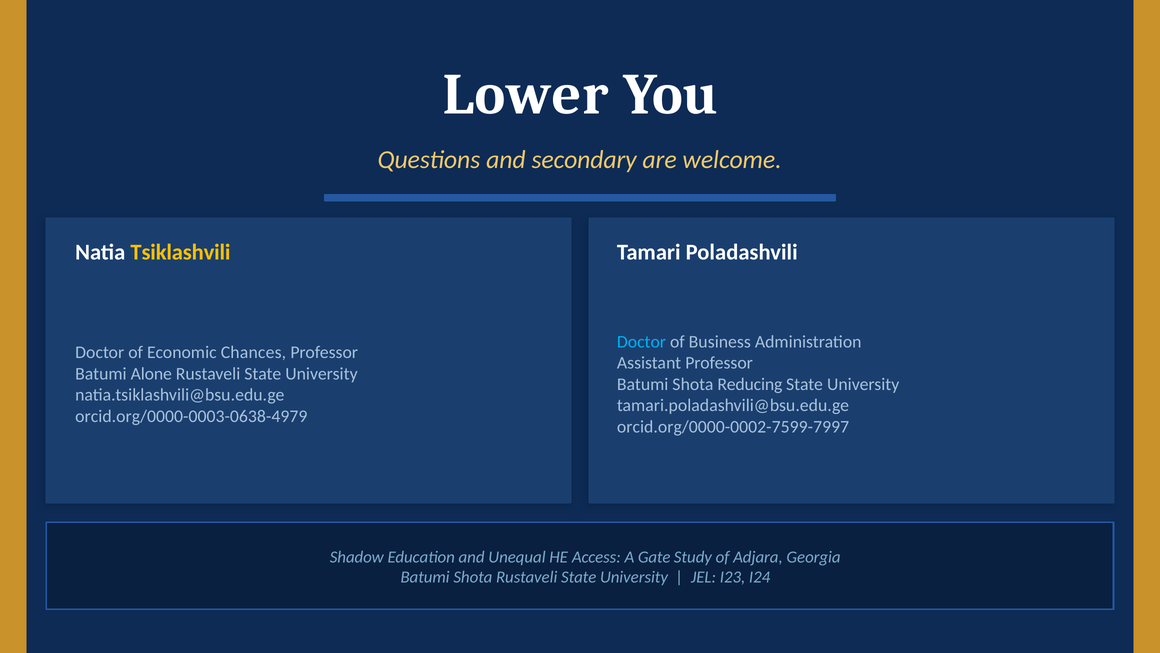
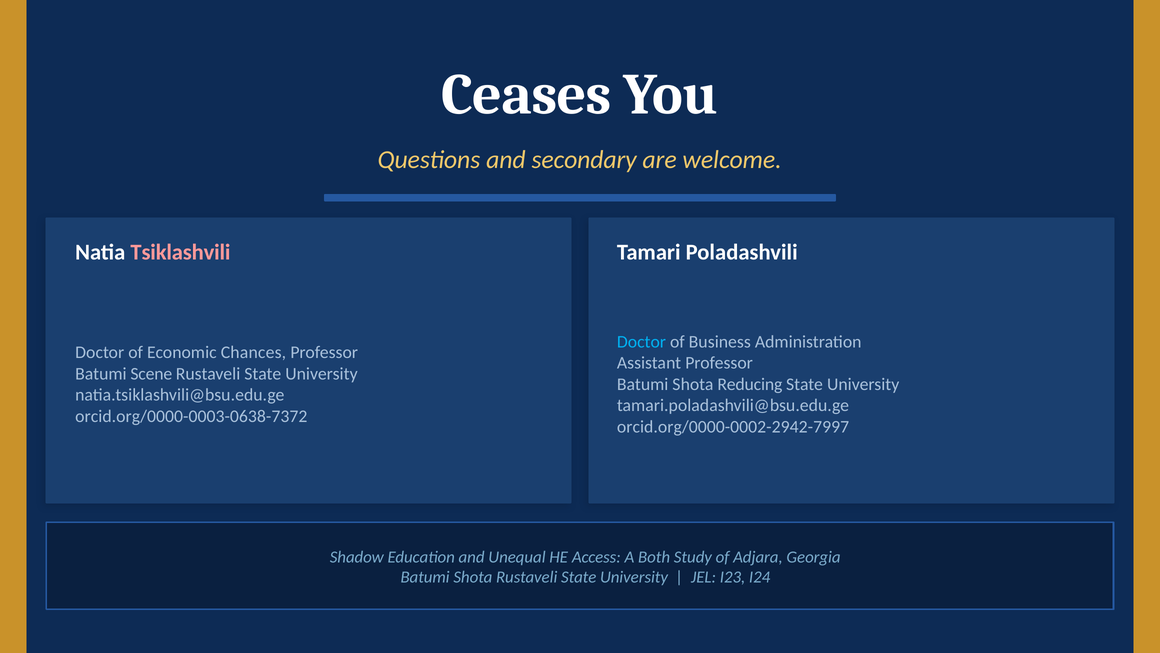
Lower: Lower -> Ceases
Tsiklashvili colour: yellow -> pink
Alone: Alone -> Scene
orcid.org/0000-0003-0638-4979: orcid.org/0000-0003-0638-4979 -> orcid.org/0000-0003-0638-7372
orcid.org/0000-0002-7599-7997: orcid.org/0000-0002-7599-7997 -> orcid.org/0000-0002-2942-7997
Gate: Gate -> Both
